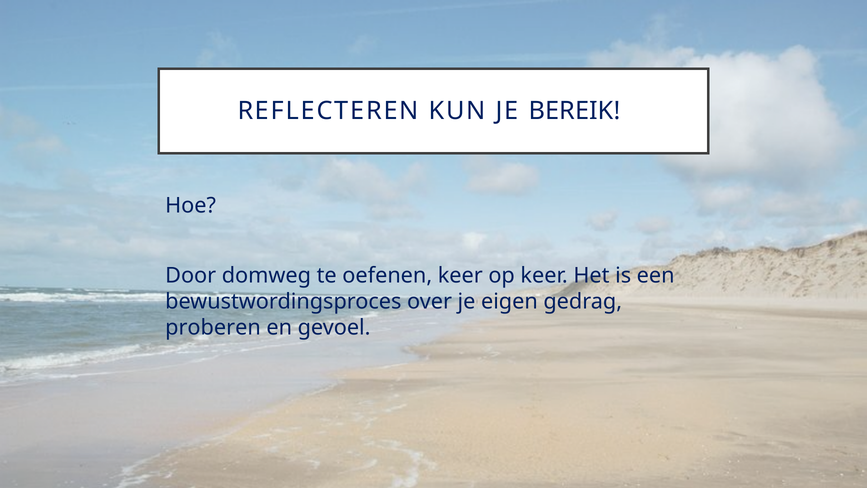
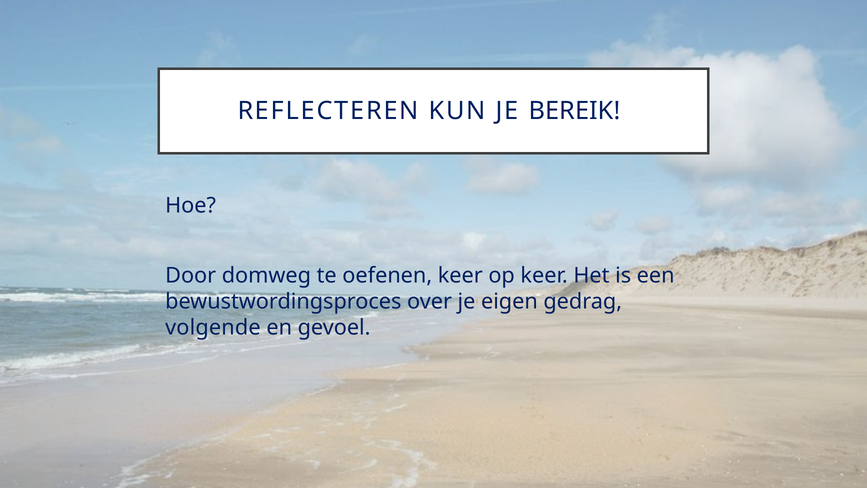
proberen: proberen -> volgende
